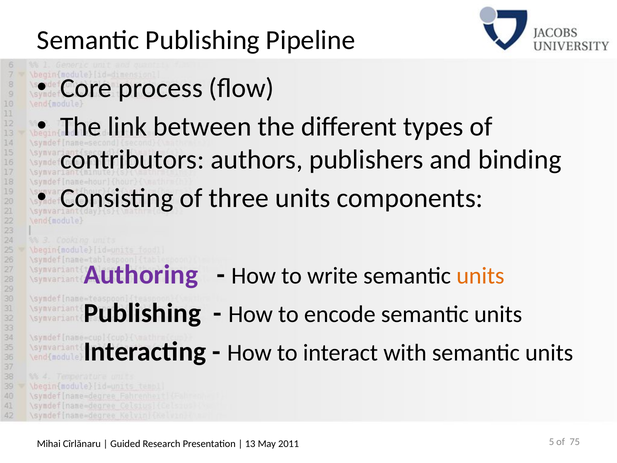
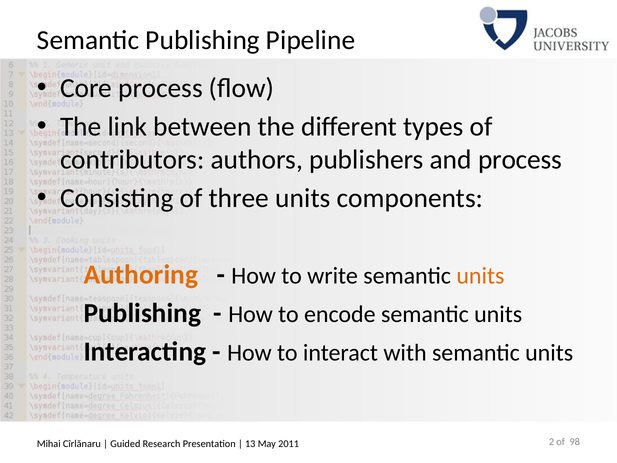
and binding: binding -> process
Authoring colour: purple -> orange
5: 5 -> 2
75: 75 -> 98
